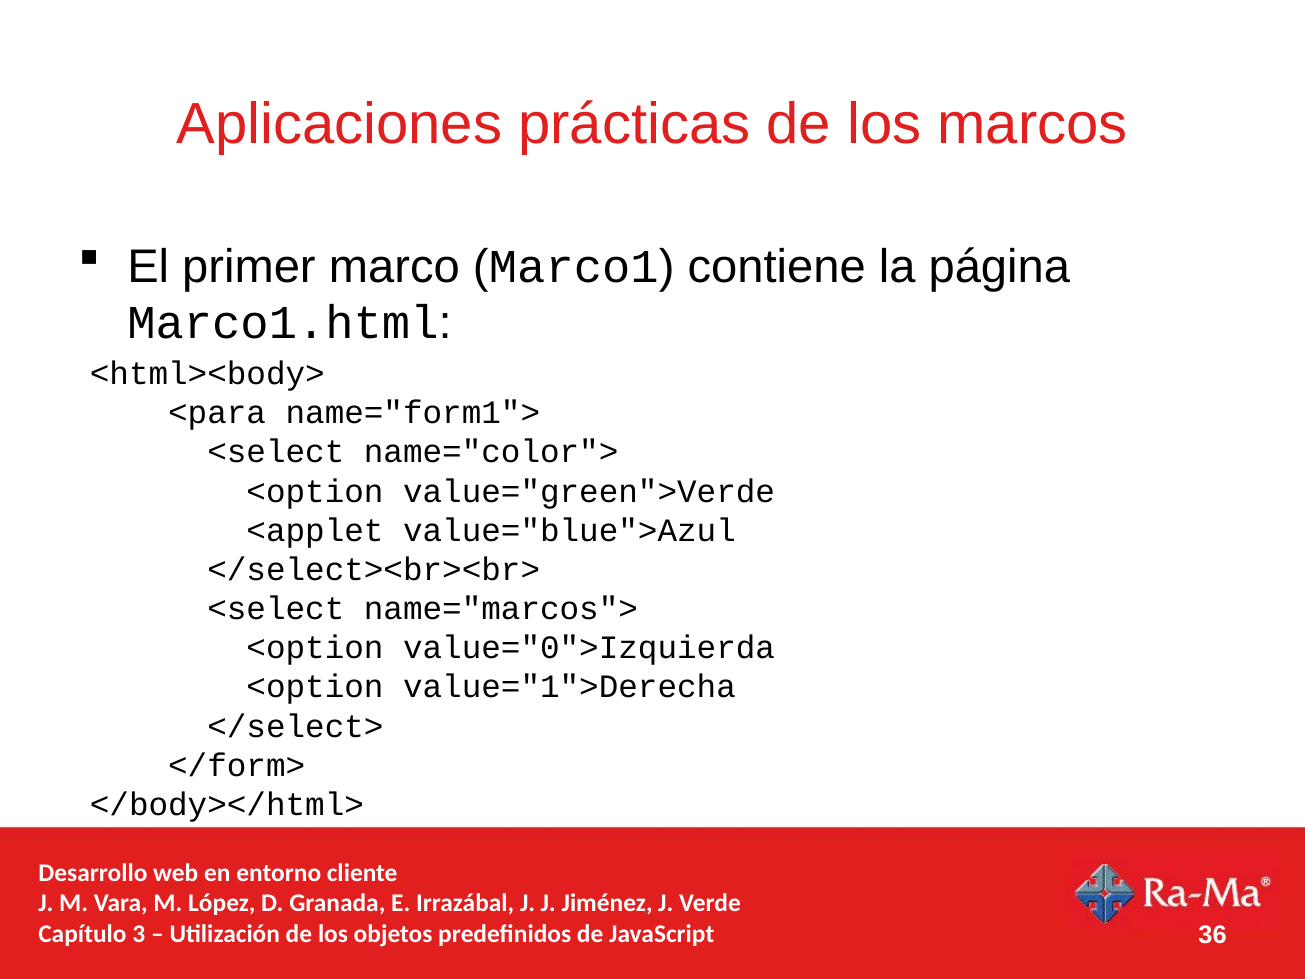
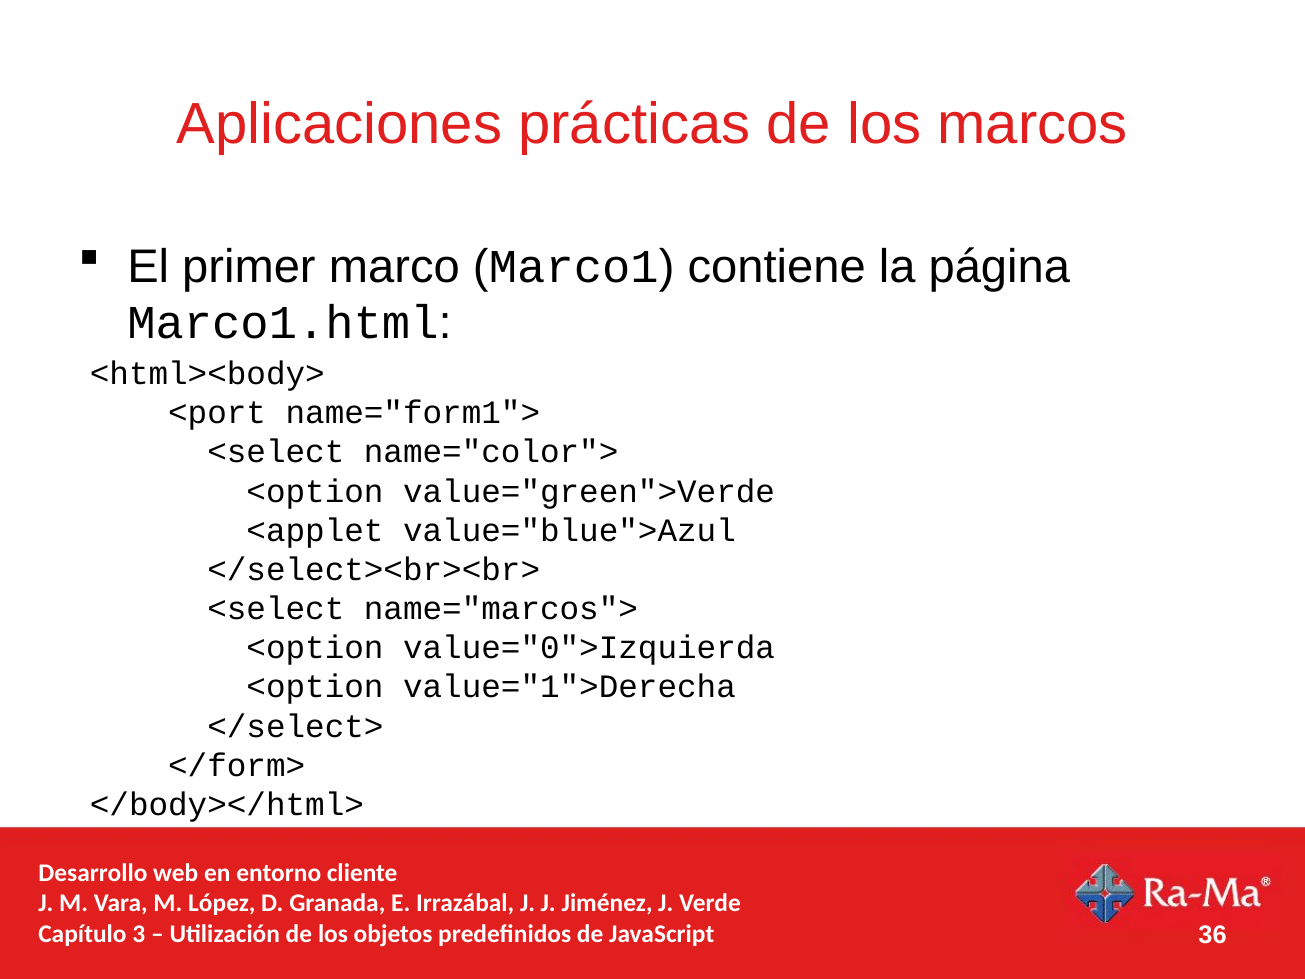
<para: <para -> <port
